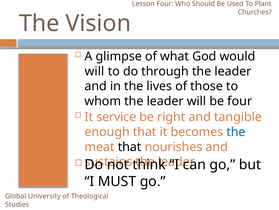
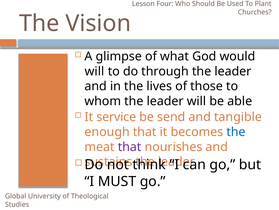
be four: four -> able
right: right -> send
that at (130, 146) colour: black -> purple
